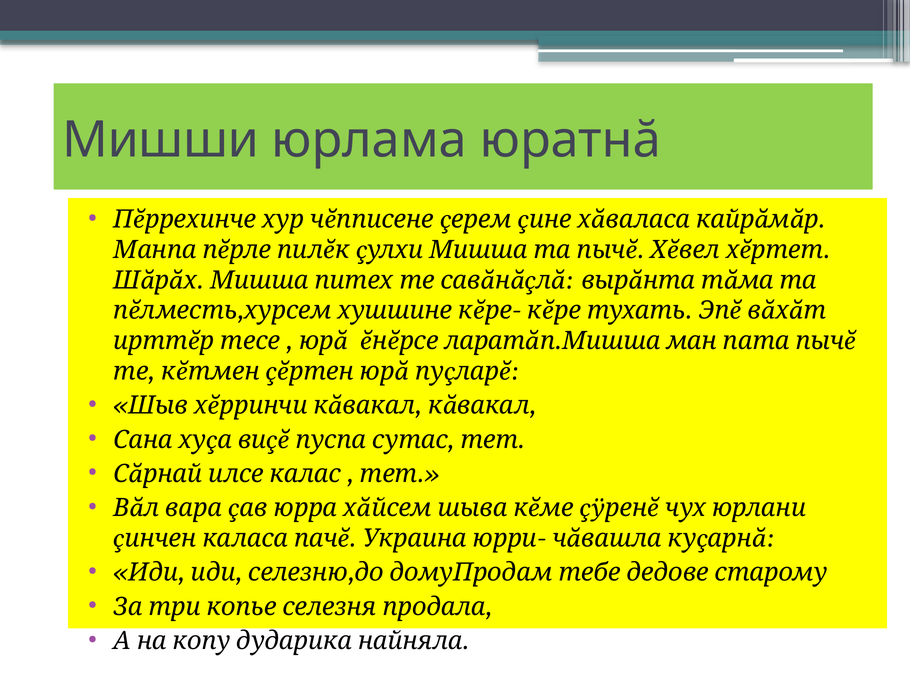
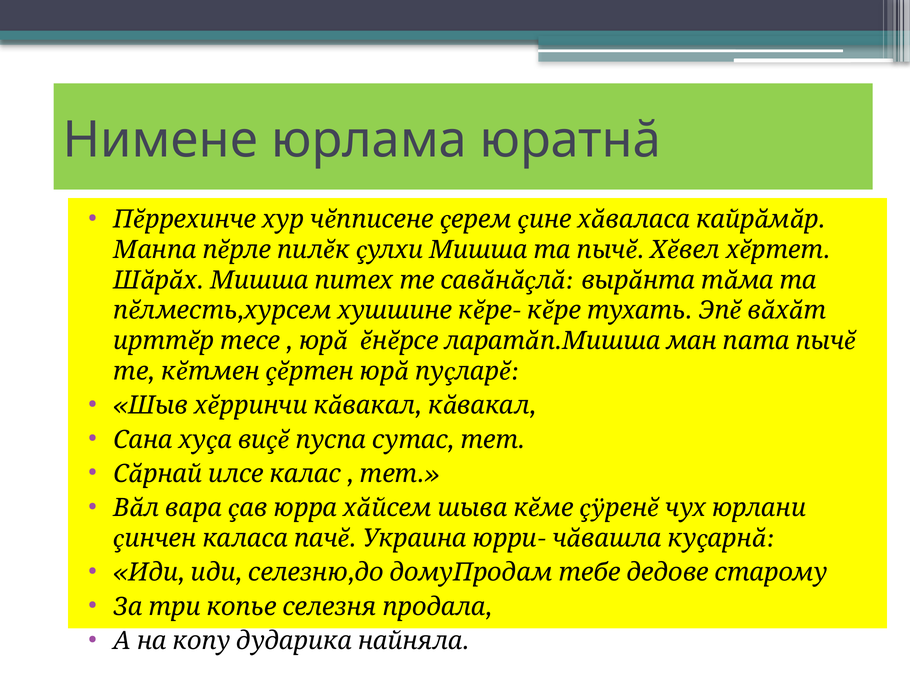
Мишши: Мишши -> Нимене
